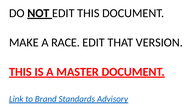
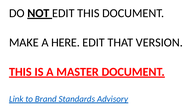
RACE: RACE -> HERE
